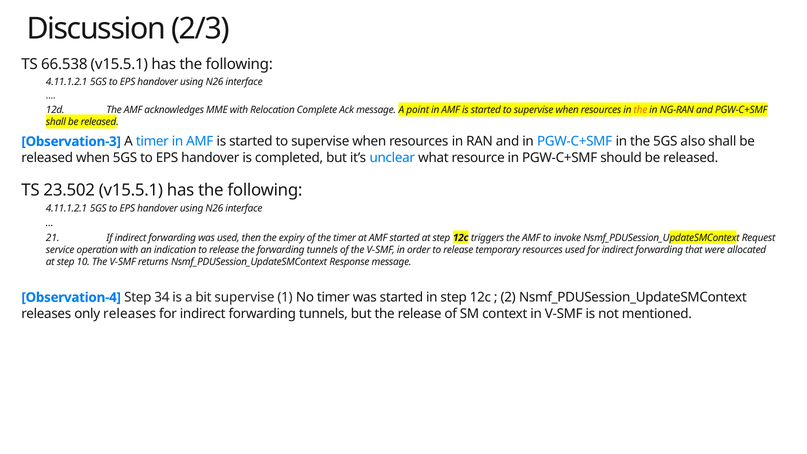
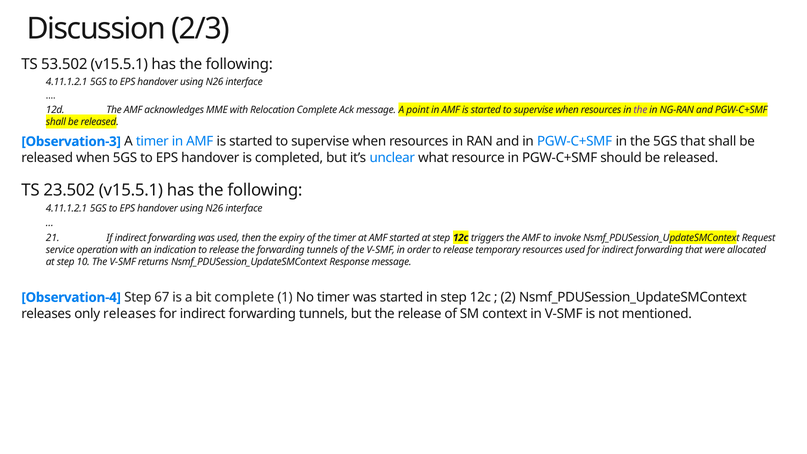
66.538: 66.538 -> 53.502
the at (640, 110) colour: orange -> purple
5GS also: also -> that
34: 34 -> 67
bit supervise: supervise -> complete
